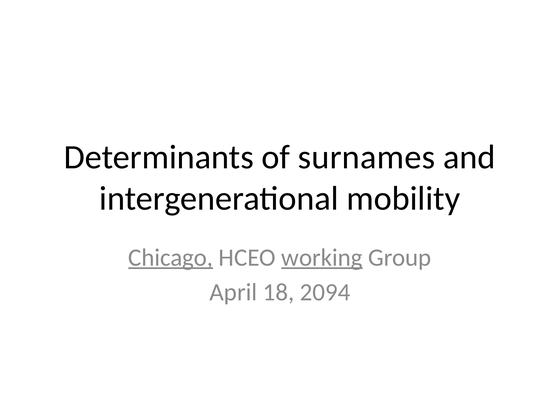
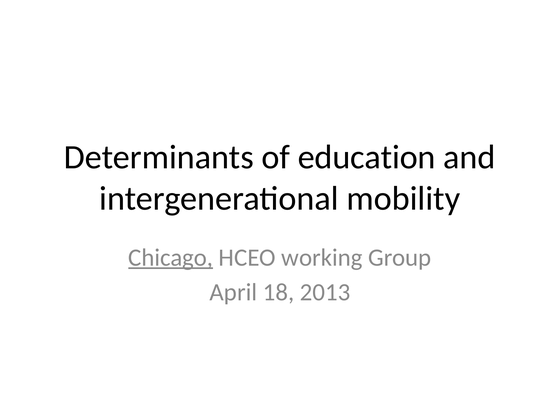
surnames: surnames -> education
working underline: present -> none
2094: 2094 -> 2013
